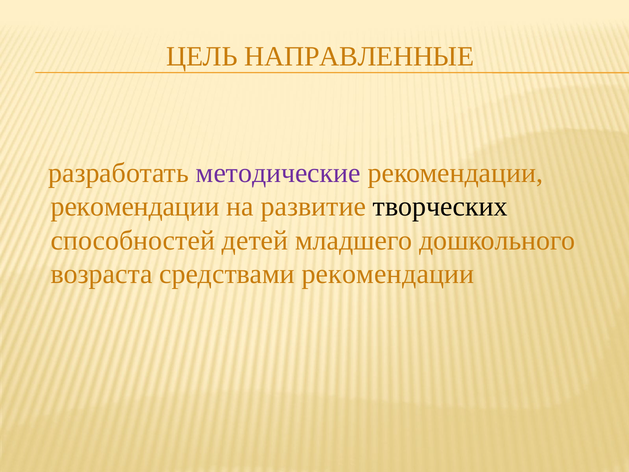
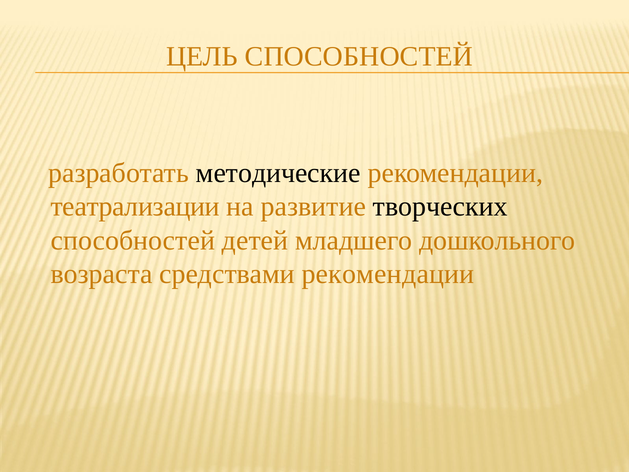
ЦЕЛЬ НАПРАВЛЕННЫЕ: НАПРАВЛЕННЫЕ -> СПОСОБНОСТЕЙ
методические colour: purple -> black
рекомендации at (135, 207): рекомендации -> театрализации
